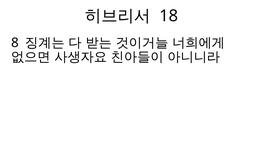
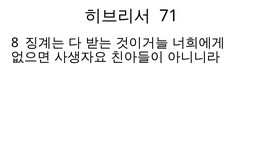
18: 18 -> 71
